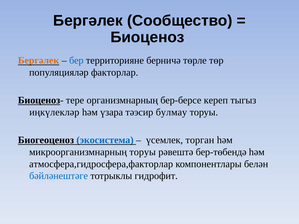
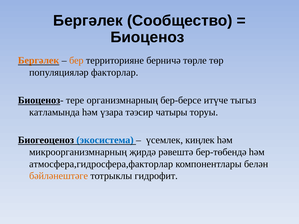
бер colour: blue -> orange
кереп: кереп -> итүче
иңкүлекләр: иңкүлекләр -> катламында
булмау: булмау -> чатыры
торган: торган -> киңлек
микроорганизмнарның торуы: торуы -> җирдә
бәйләнештәге colour: blue -> orange
